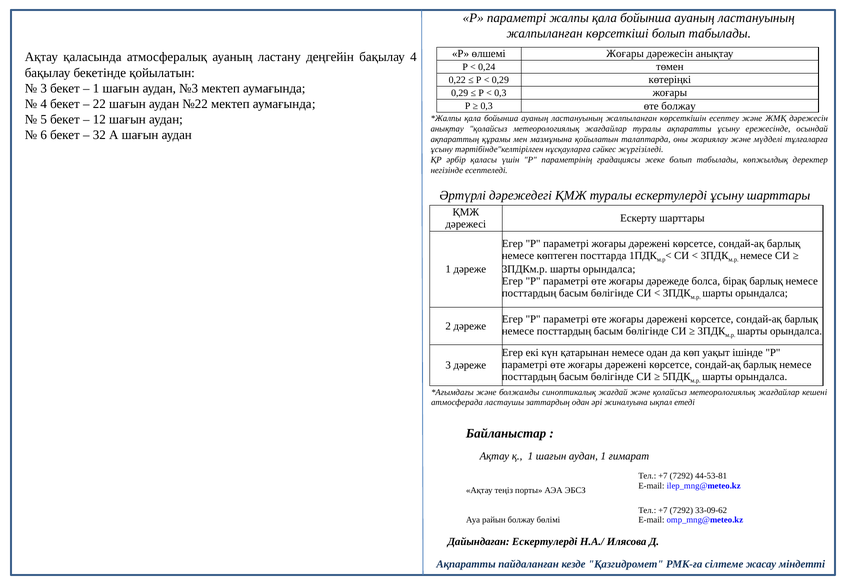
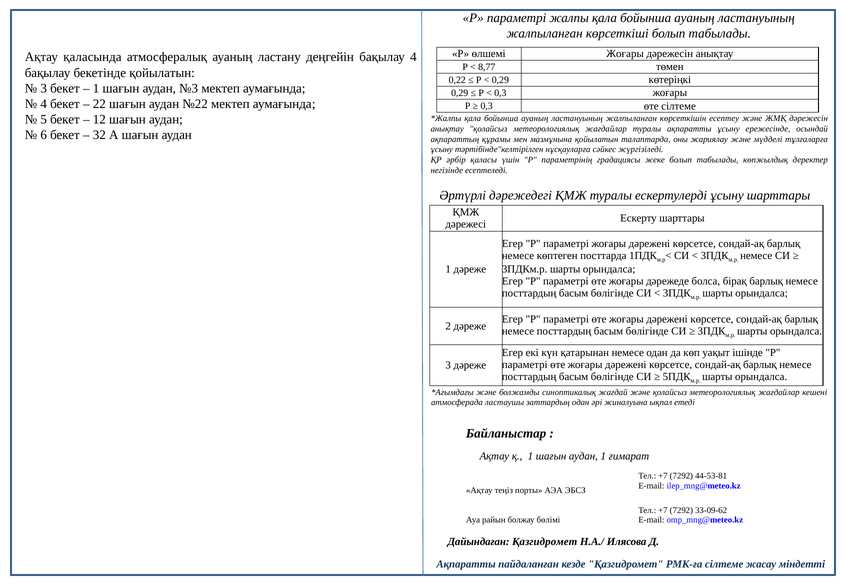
0,24: 0,24 -> 8,77
өте болжау: болжау -> сілтеме
Дайындаған Ескертулерді: Ескертулерді -> Қазгидромет
